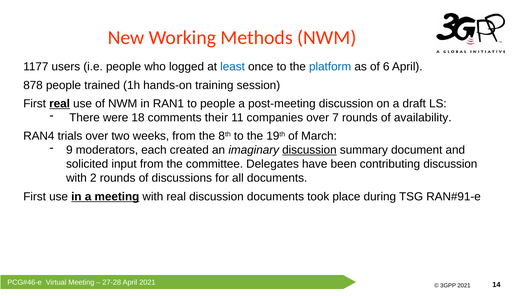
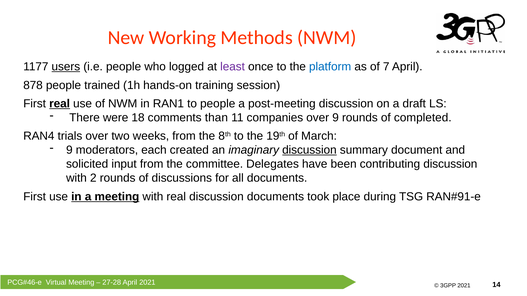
users underline: none -> present
least colour: blue -> purple
6: 6 -> 7
their: their -> than
over 7: 7 -> 9
availability: availability -> completed
